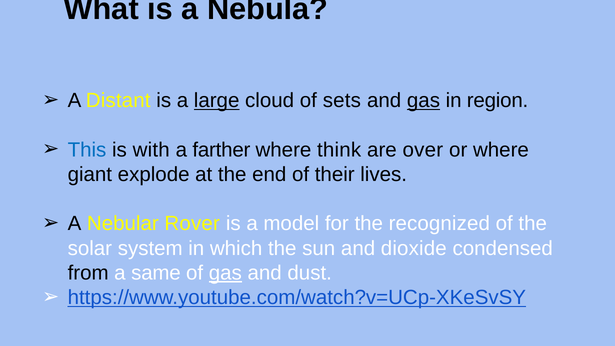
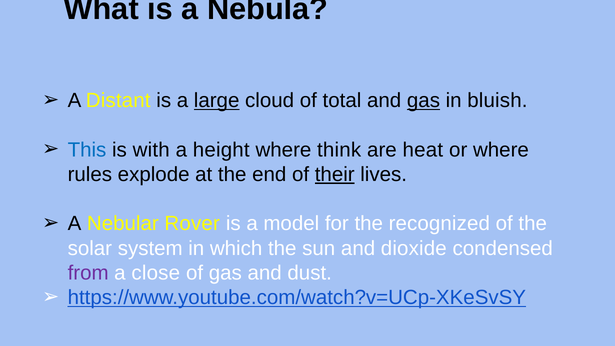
sets: sets -> total
region: region -> bluish
farther: farther -> height
over: over -> heat
giant: giant -> rules
their underline: none -> present
from colour: black -> purple
same: same -> close
gas at (225, 273) underline: present -> none
